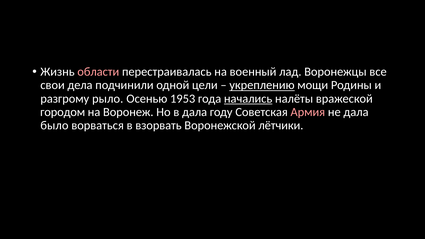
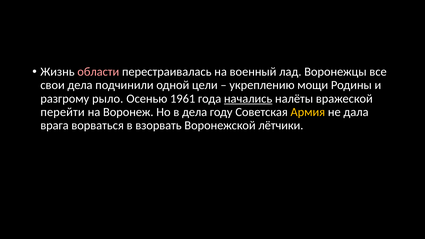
укреплению underline: present -> none
1953: 1953 -> 1961
городом: городом -> перейти
в дала: дала -> дела
Армия colour: pink -> yellow
было: было -> врага
